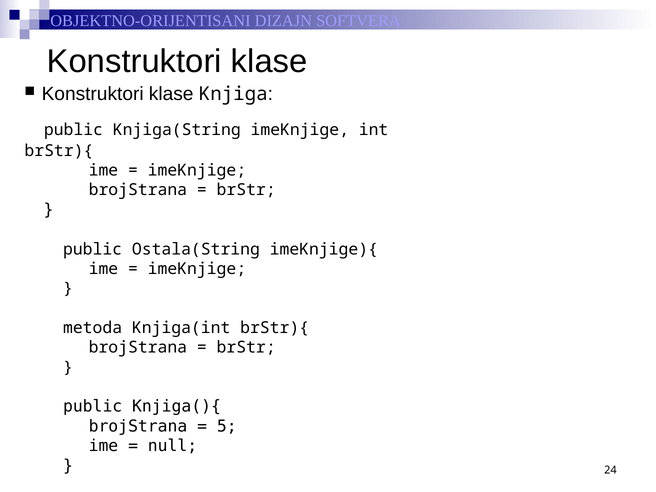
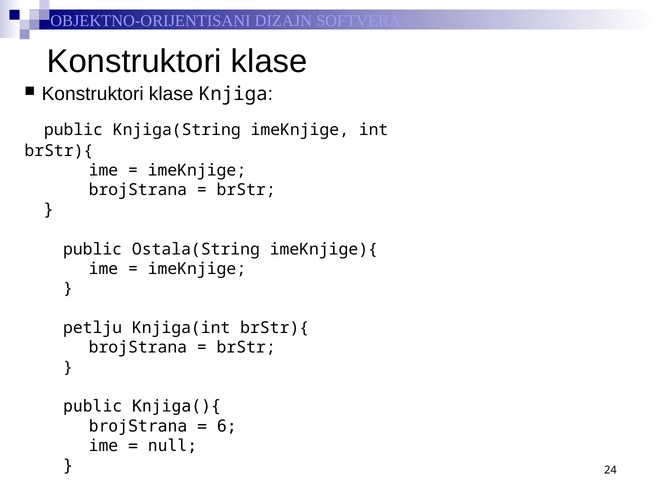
metoda: metoda -> petlju
5: 5 -> 6
